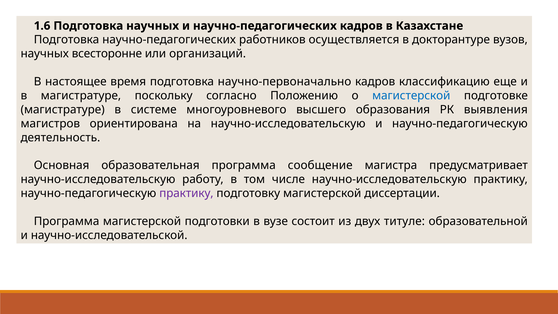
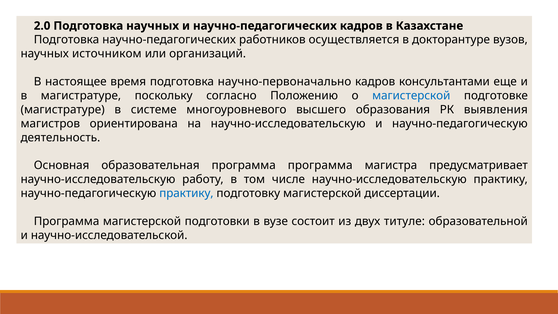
1.6: 1.6 -> 2.0
всесторонне: всесторонне -> источником
классификацию: классификацию -> консультантами
программа сообщение: сообщение -> программа
практику at (186, 193) colour: purple -> blue
